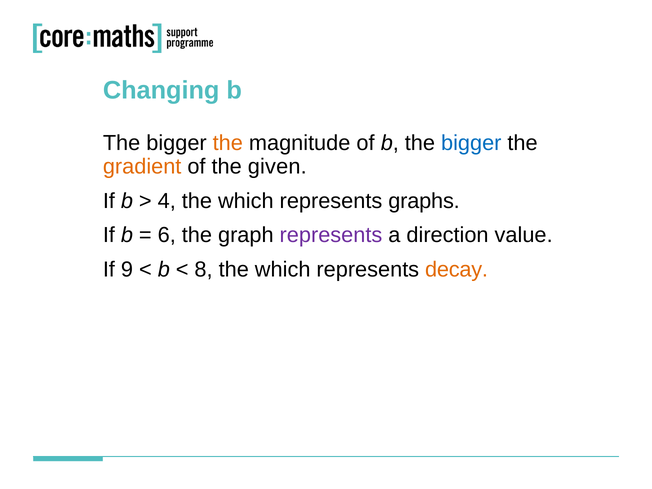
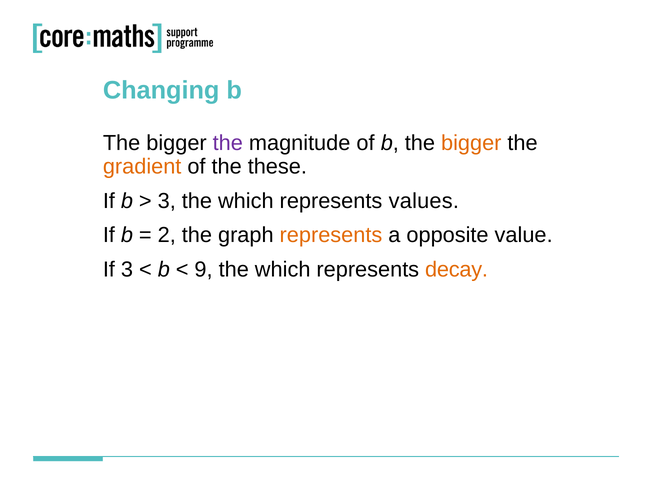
the at (228, 143) colour: orange -> purple
bigger at (471, 143) colour: blue -> orange
given: given -> these
4 at (167, 201): 4 -> 3
graphs: graphs -> values
6: 6 -> 2
represents at (331, 235) colour: purple -> orange
direction: direction -> opposite
If 9: 9 -> 3
8: 8 -> 9
